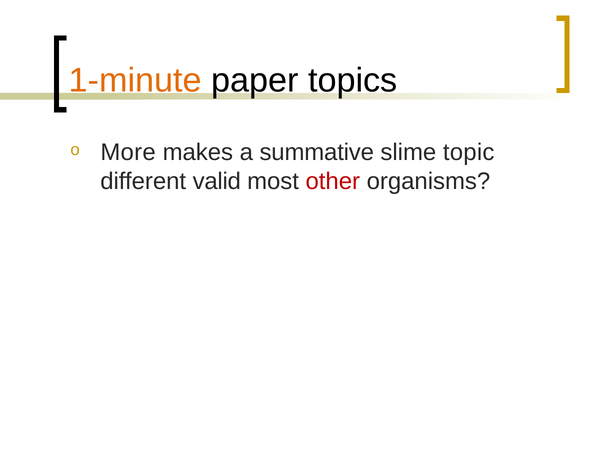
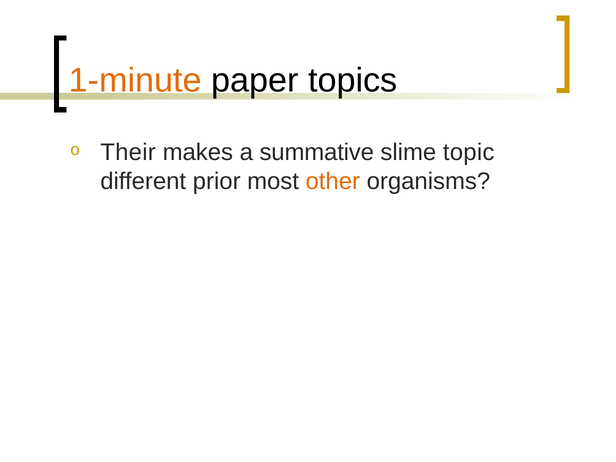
More: More -> Their
valid: valid -> prior
other colour: red -> orange
